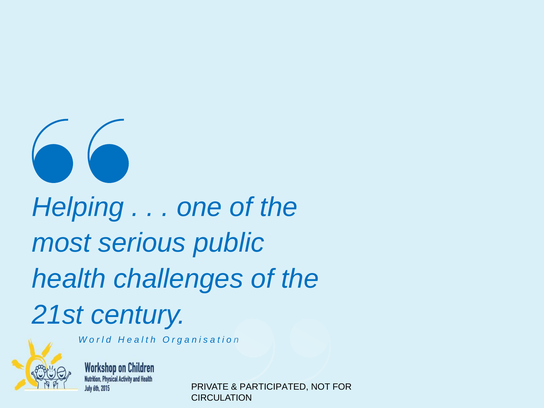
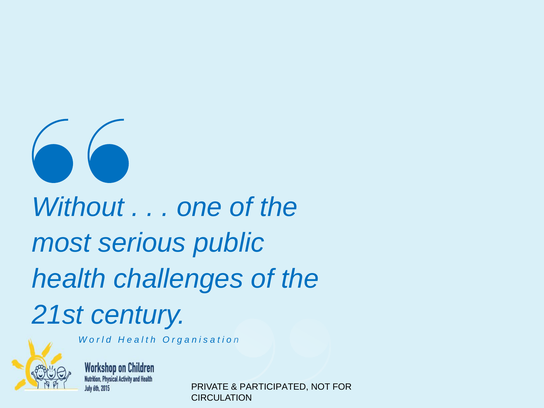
Helping: Helping -> Without
